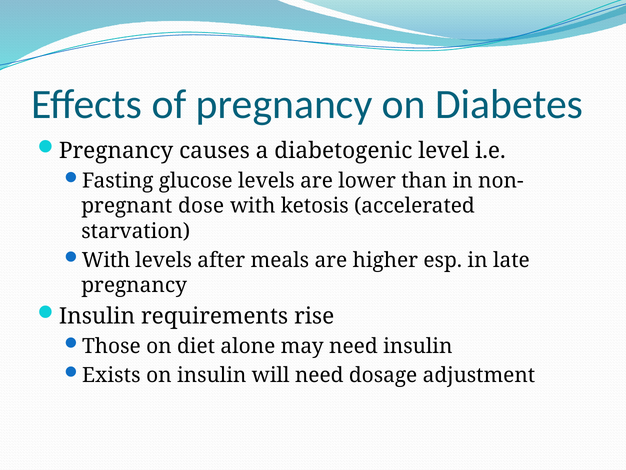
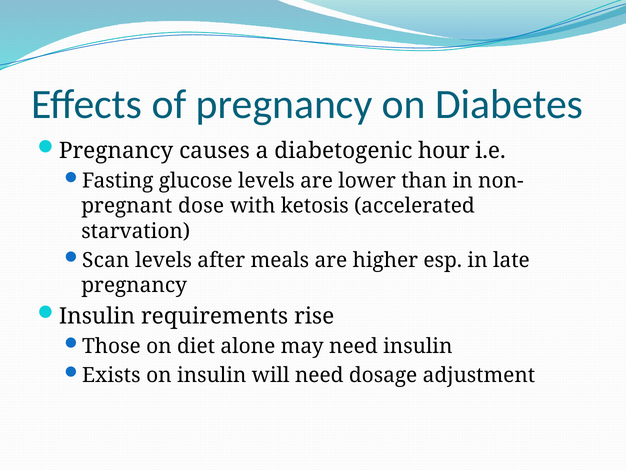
level: level -> hour
With at (106, 260): With -> Scan
